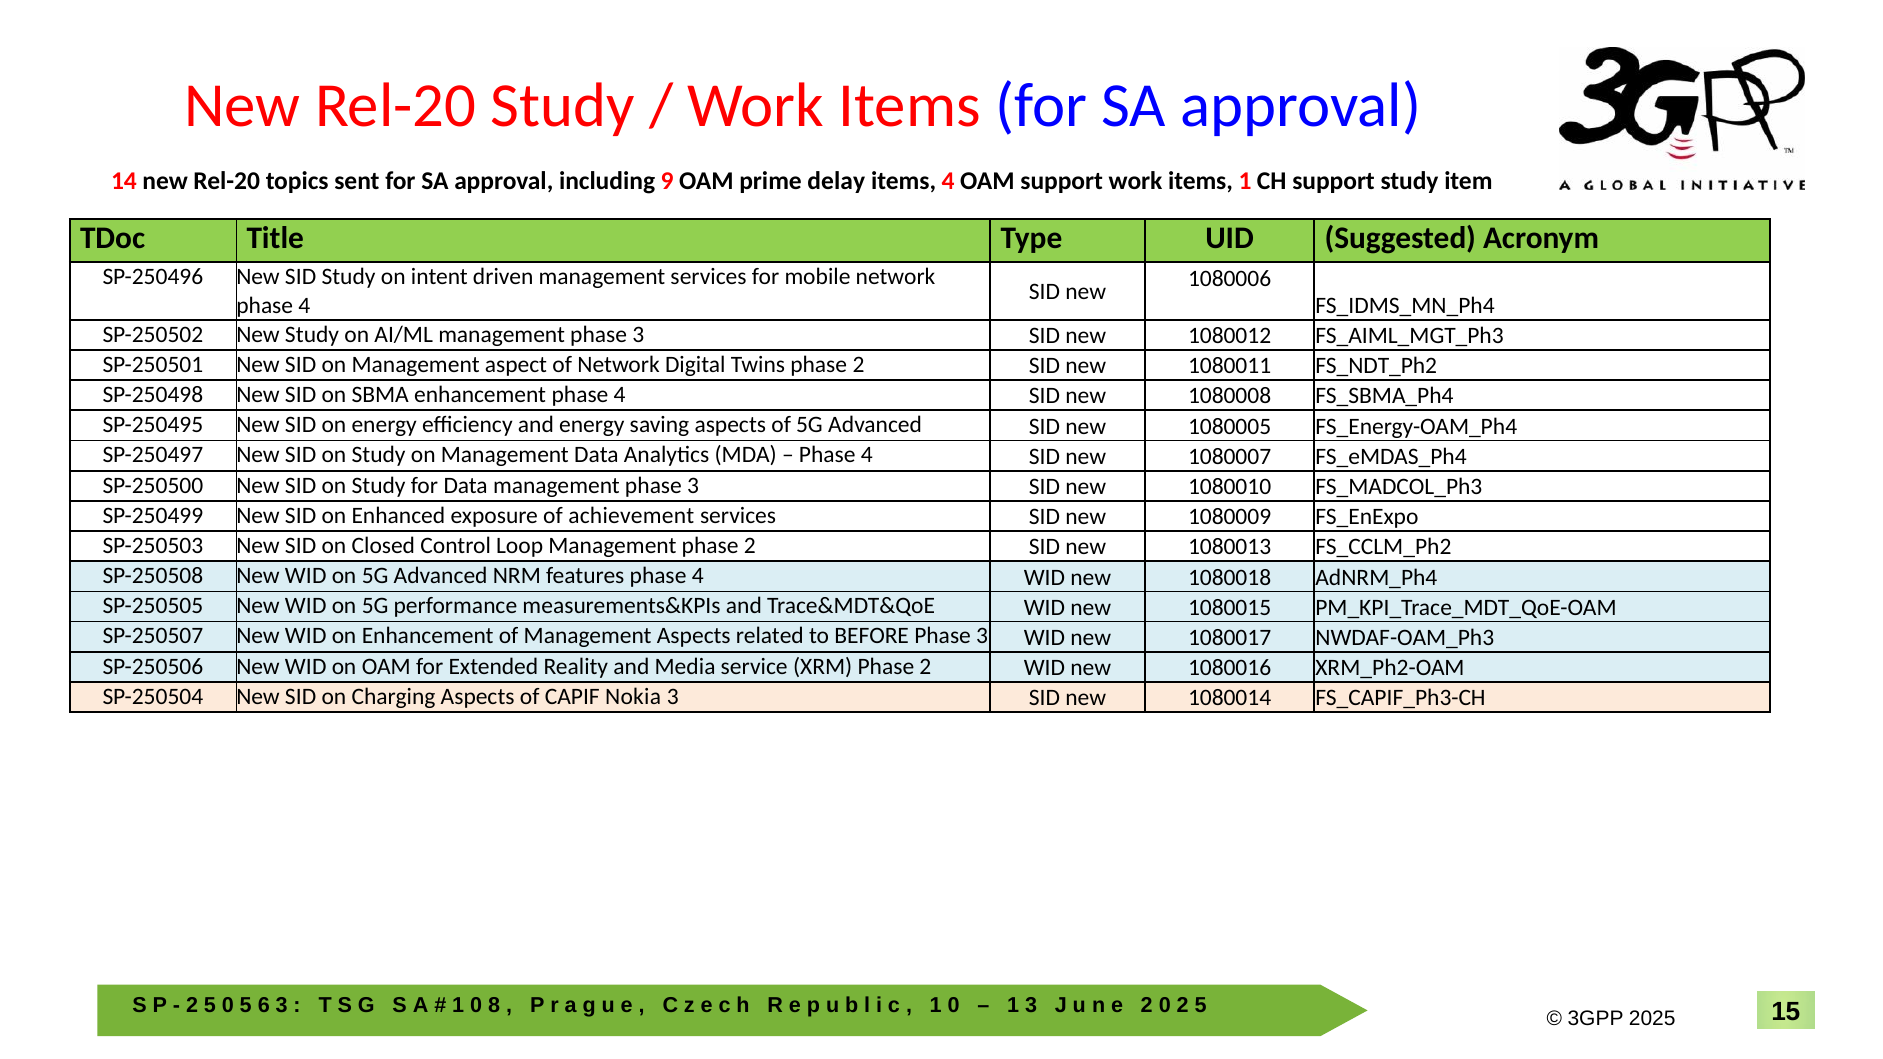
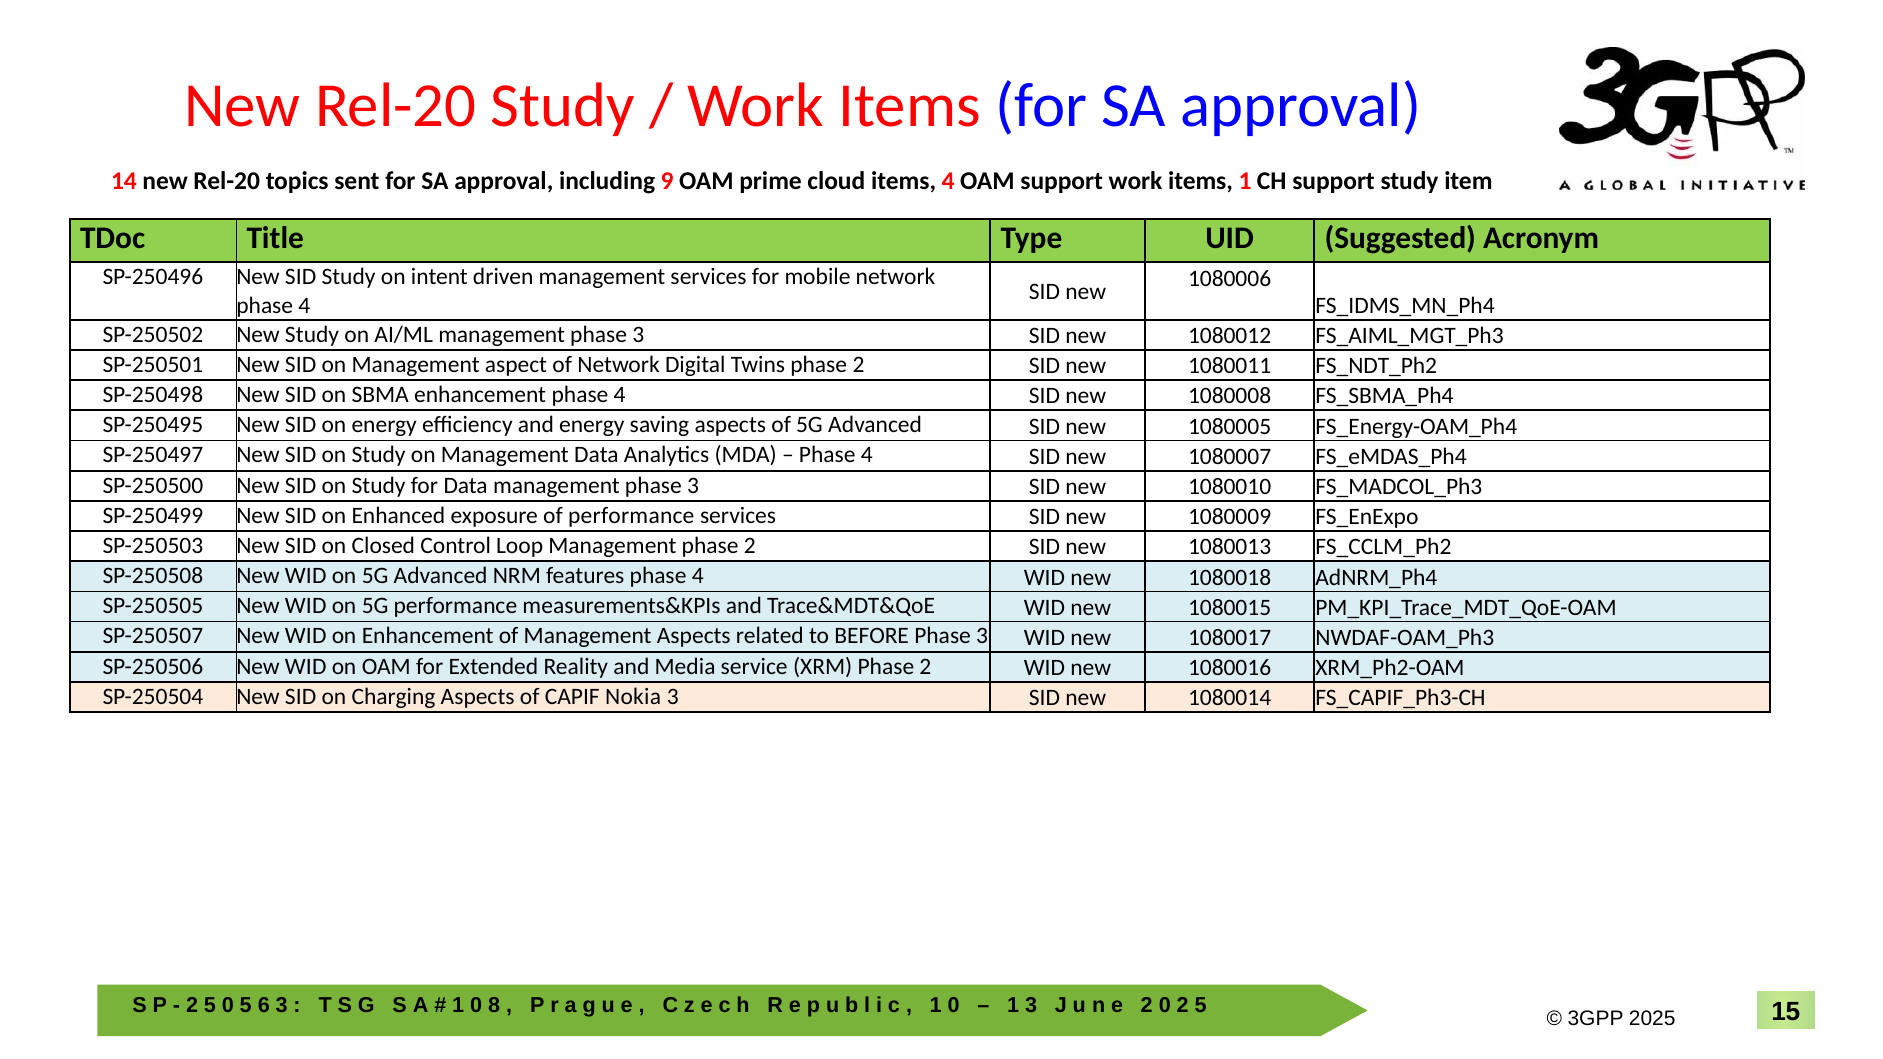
delay: delay -> cloud
of achievement: achievement -> performance
